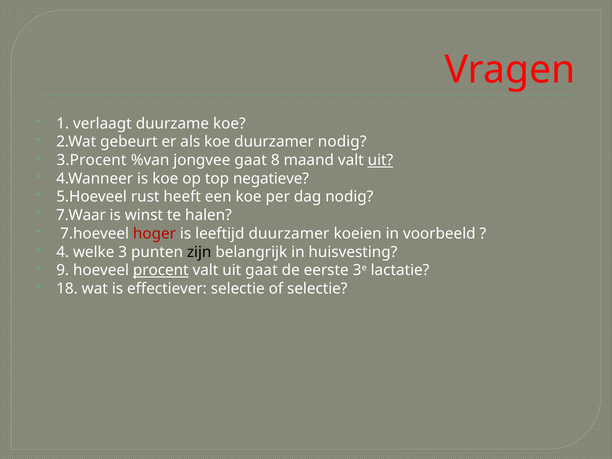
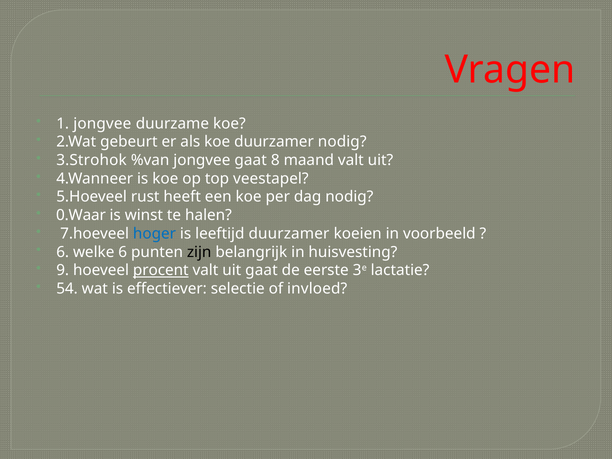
1 verlaagt: verlaagt -> jongvee
3.Procent: 3.Procent -> 3.Strohok
uit at (380, 160) underline: present -> none
negatieve: negatieve -> veestapel
7.Waar: 7.Waar -> 0.Waar
hoger colour: red -> blue
4 at (63, 252): 4 -> 6
welke 3: 3 -> 6
18: 18 -> 54
of selectie: selectie -> invloed
